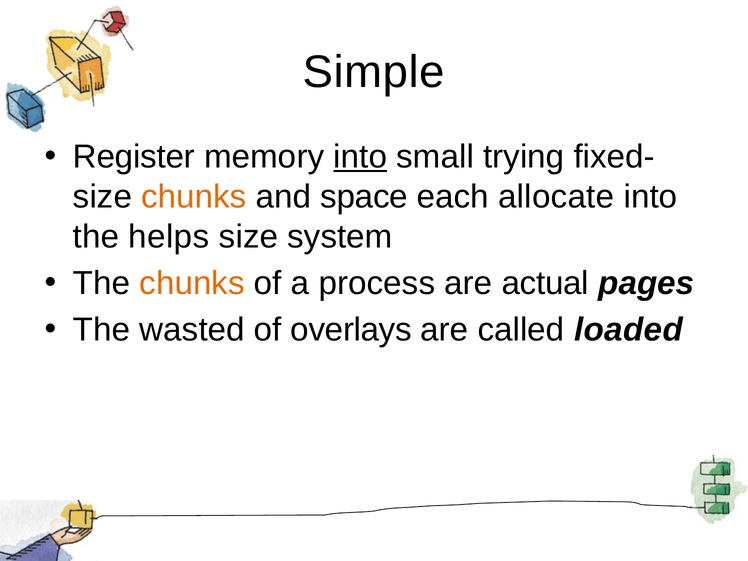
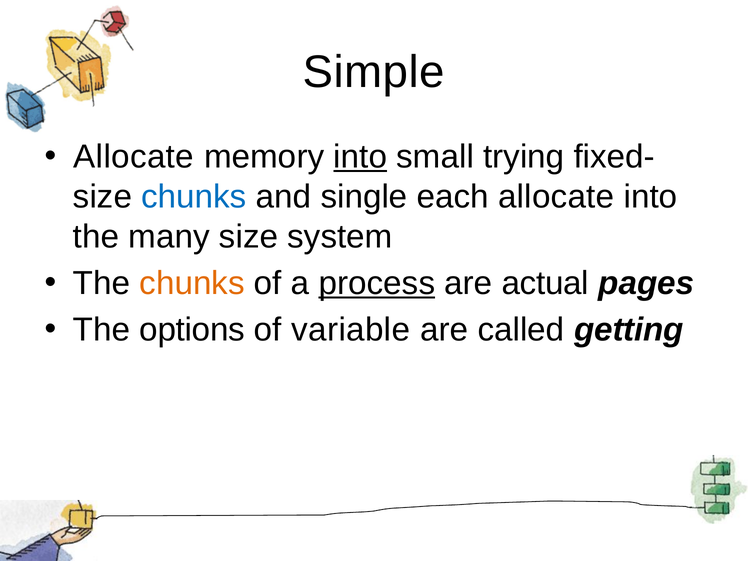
Register at (134, 157): Register -> Allocate
chunks at (194, 197) colour: orange -> blue
space: space -> single
helps: helps -> many
process underline: none -> present
wasted: wasted -> options
overlays: overlays -> variable
loaded: loaded -> getting
